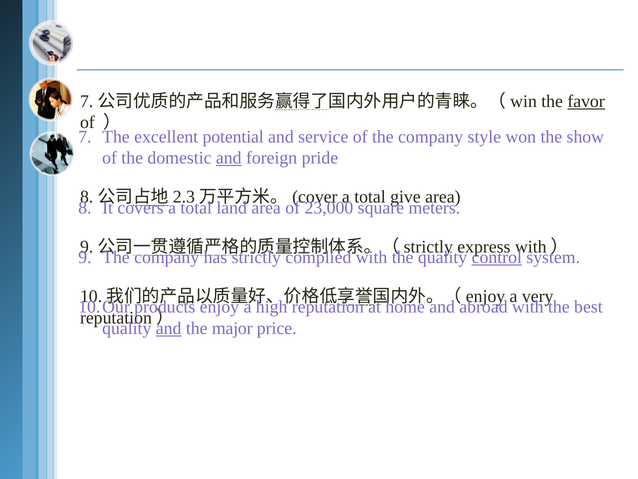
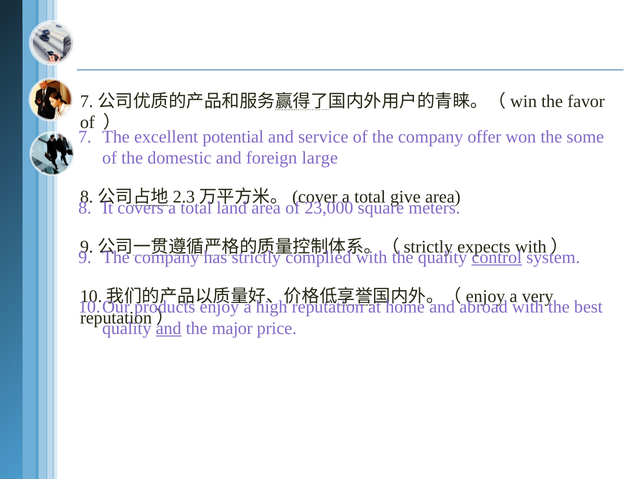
favor underline: present -> none
style: style -> offer
show: show -> some
and at (229, 158) underline: present -> none
pride: pride -> large
express: express -> expects
